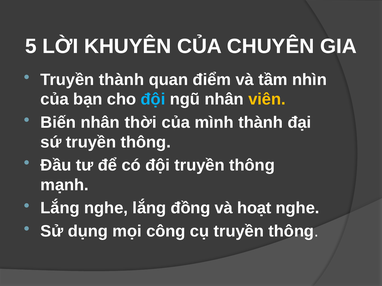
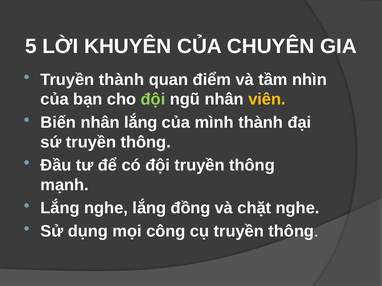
đội at (153, 100) colour: light blue -> light green
nhân thời: thời -> lắng
hoạt: hoạt -> chặt
